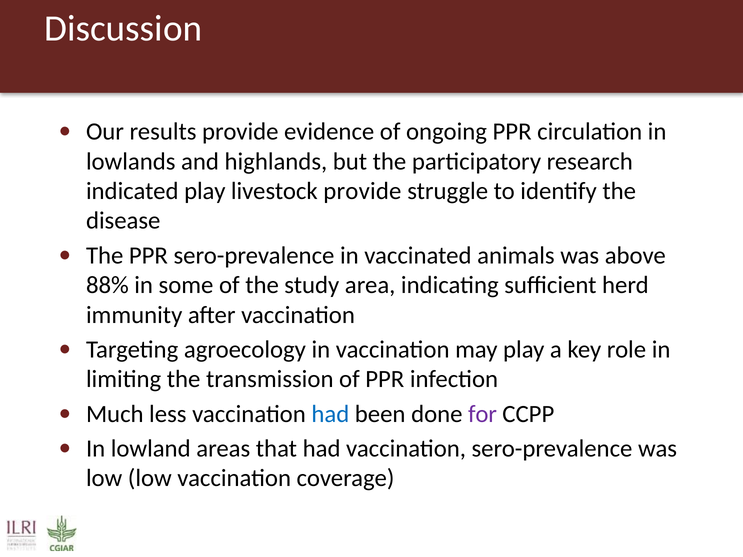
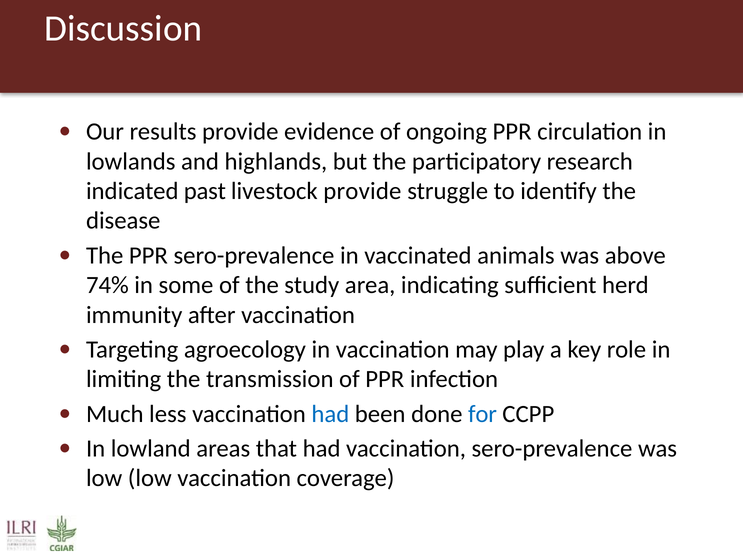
indicated play: play -> past
88%: 88% -> 74%
for colour: purple -> blue
